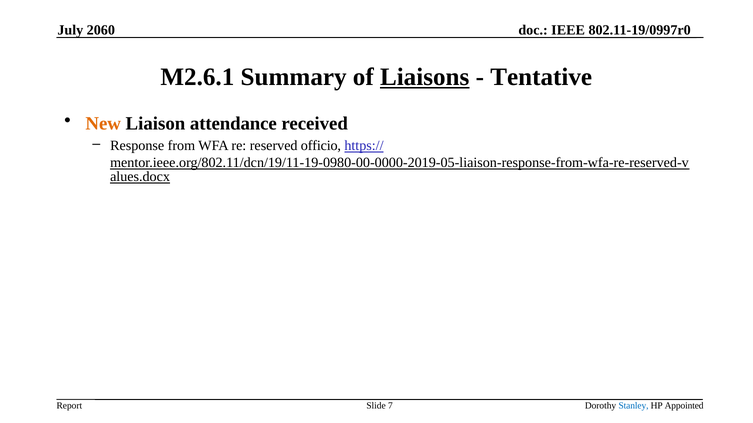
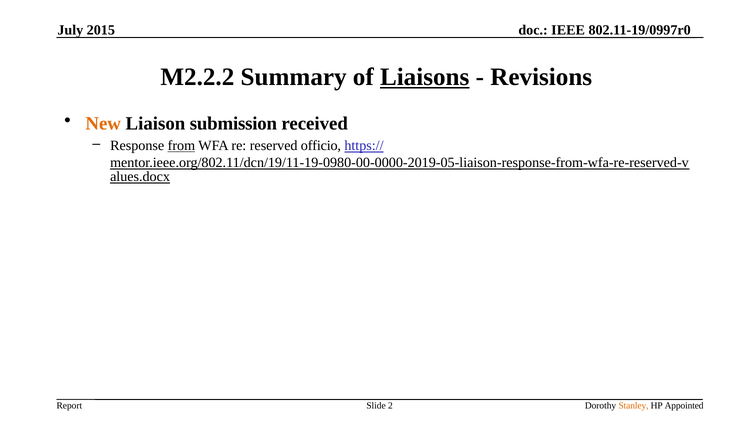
2060: 2060 -> 2015
M2.6.1: M2.6.1 -> M2.2.2
Tentative: Tentative -> Revisions
attendance: attendance -> submission
from underline: none -> present
7: 7 -> 2
Stanley colour: blue -> orange
